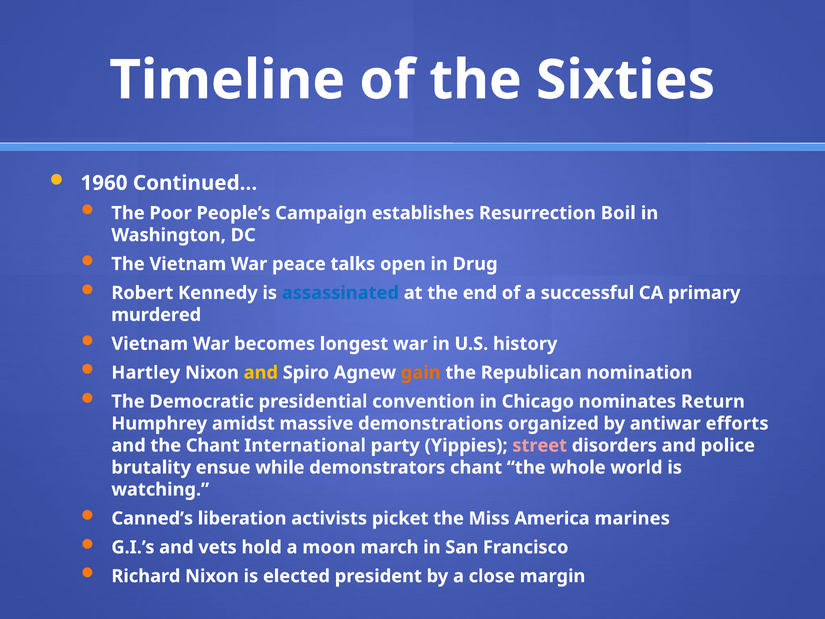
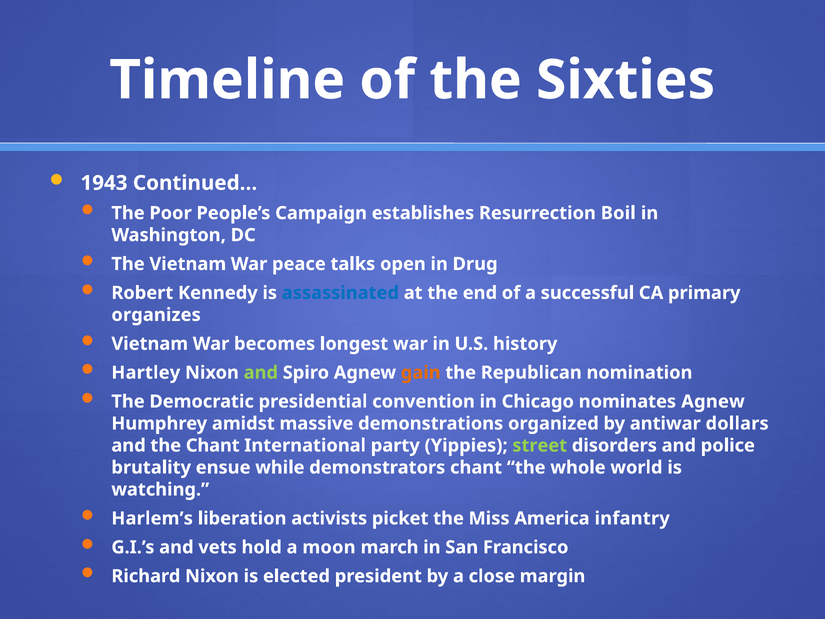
1960: 1960 -> 1943
murdered: murdered -> organizes
and at (261, 373) colour: yellow -> light green
nominates Return: Return -> Agnew
efforts: efforts -> dollars
street colour: pink -> light green
Canned’s: Canned’s -> Harlem’s
marines: marines -> infantry
